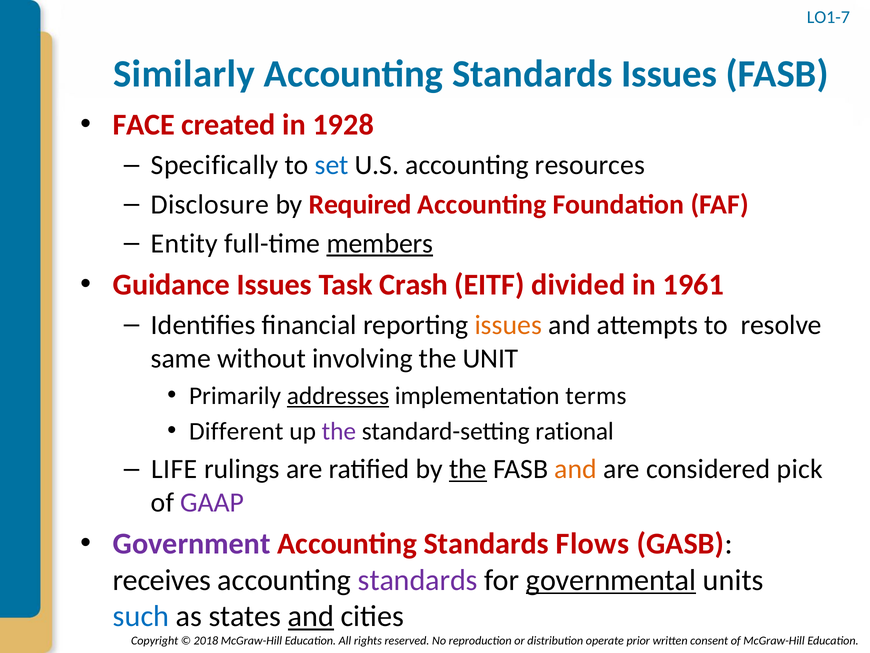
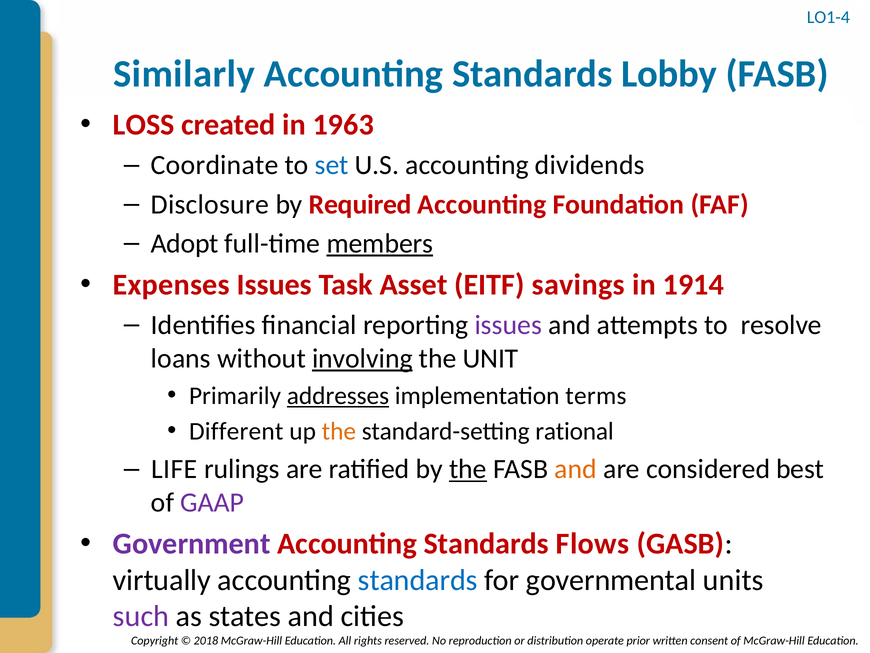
LO1-7: LO1-7 -> LO1-4
Standards Issues: Issues -> Lobby
FACE: FACE -> LOSS
1928: 1928 -> 1963
Specifically: Specifically -> Coordinate
resources: resources -> dividends
Entity: Entity -> Adopt
Guidance: Guidance -> Expenses
Crash: Crash -> Asset
divided: divided -> savings
1961: 1961 -> 1914
issues at (508, 325) colour: orange -> purple
same: same -> loans
involving underline: none -> present
the at (339, 431) colour: purple -> orange
pick: pick -> best
receives: receives -> virtually
standards at (418, 580) colour: purple -> blue
governmental underline: present -> none
such colour: blue -> purple
and at (311, 616) underline: present -> none
